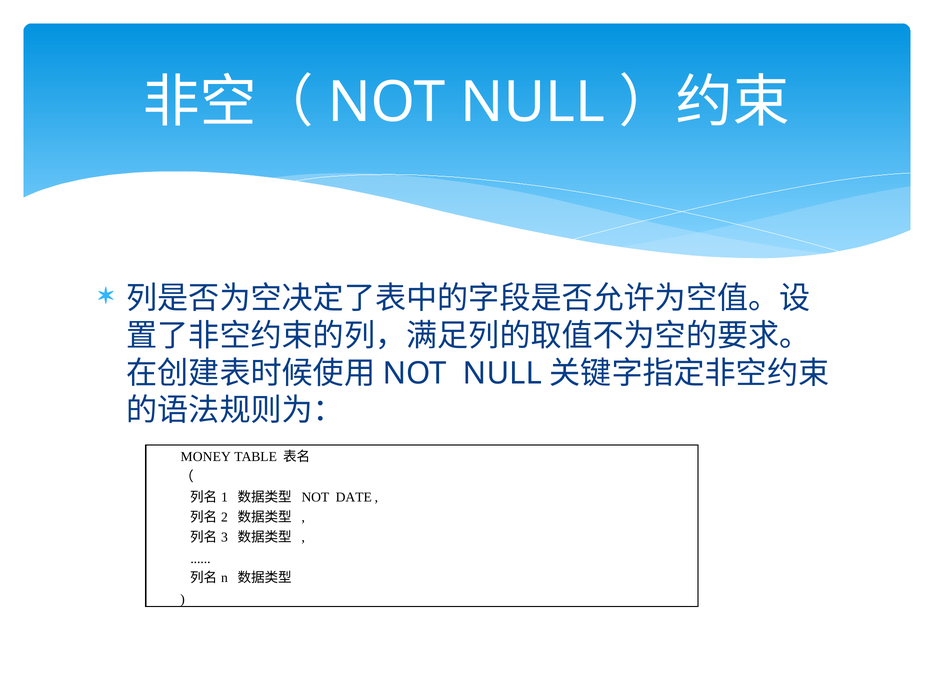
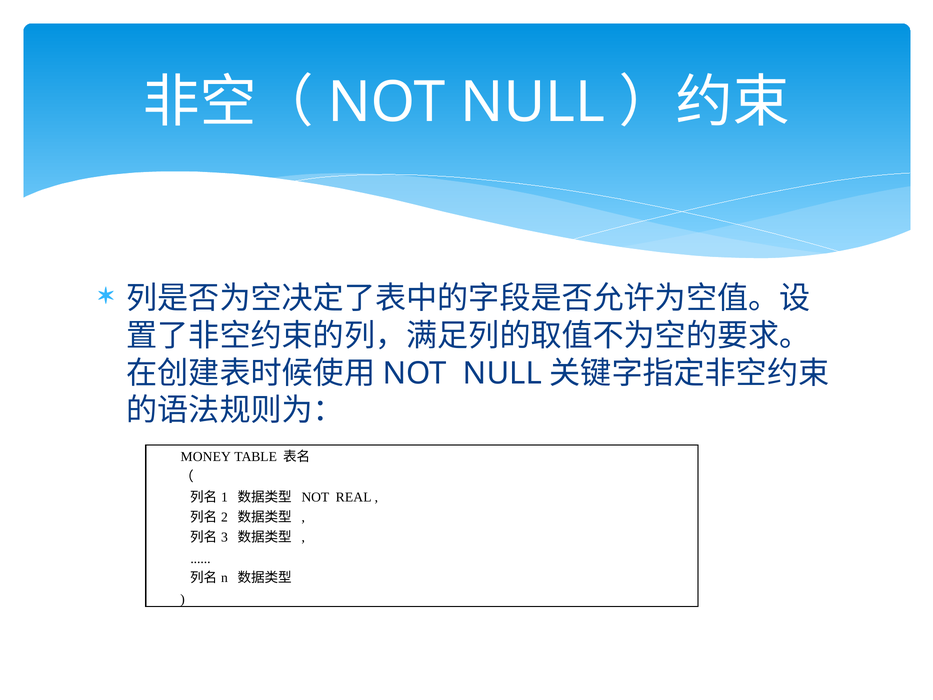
DATE: DATE -> REAL
